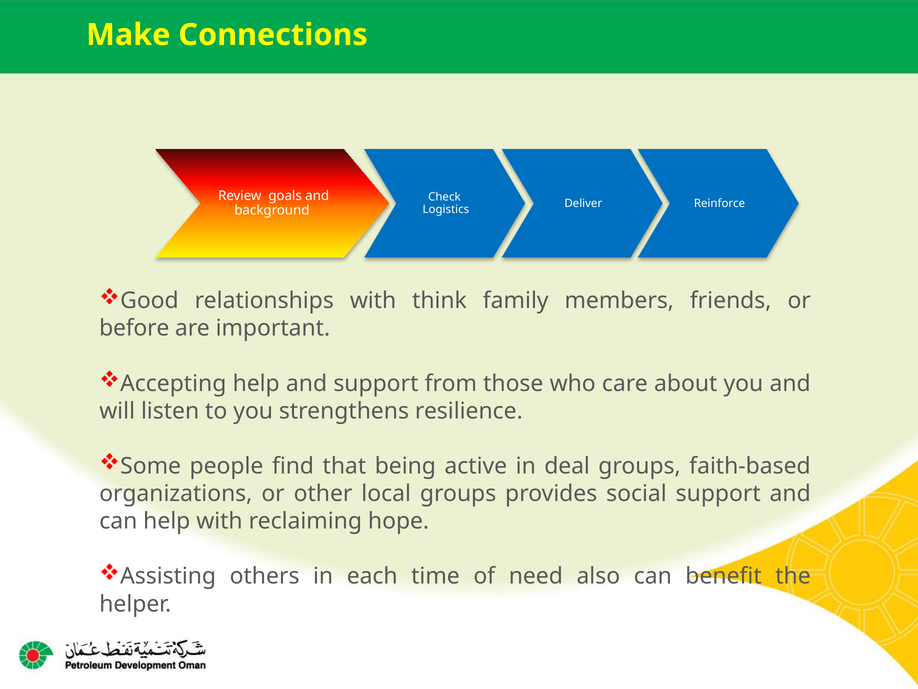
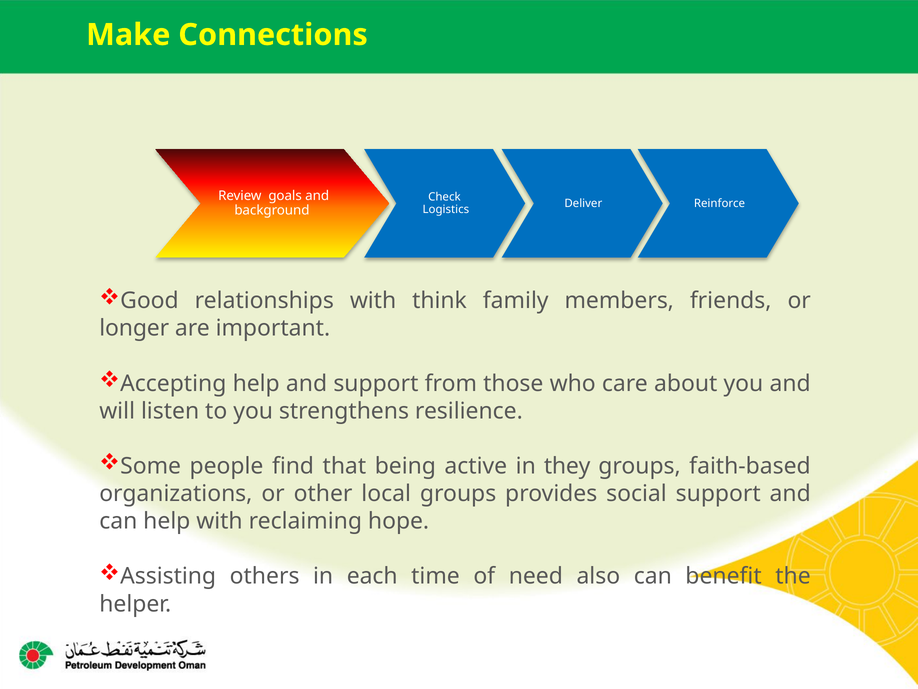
before: before -> longer
deal: deal -> they
